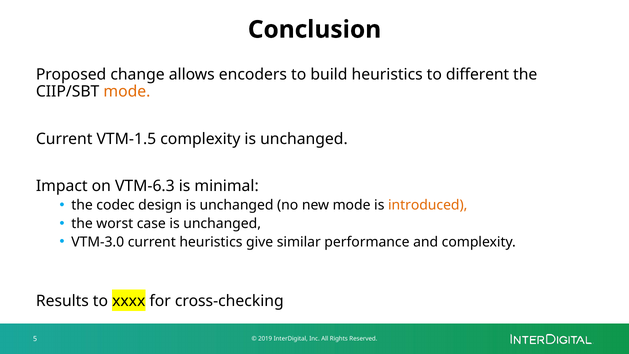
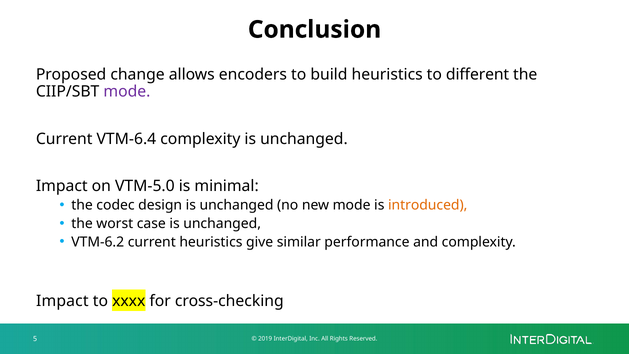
mode at (127, 92) colour: orange -> purple
VTM-1.5: VTM-1.5 -> VTM-6.4
VTM-6.3: VTM-6.3 -> VTM-5.0
VTM-3.0: VTM-3.0 -> VTM-6.2
Results at (62, 301): Results -> Impact
